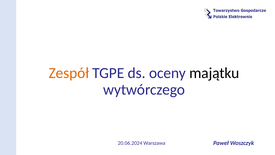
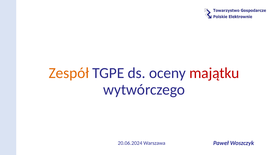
majątku colour: black -> red
